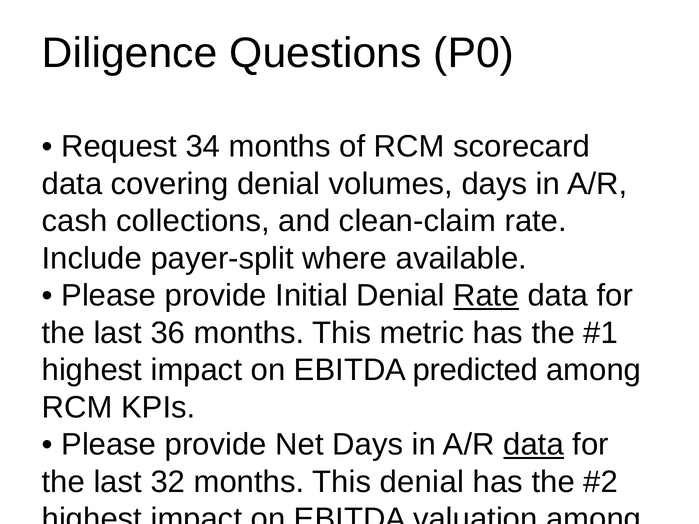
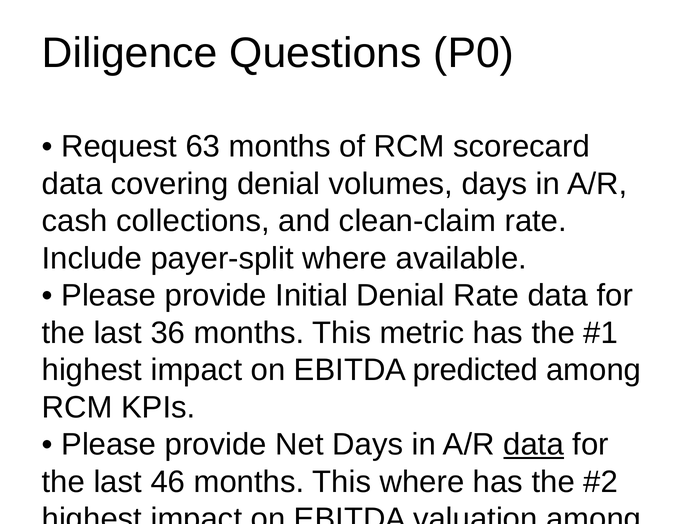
34: 34 -> 63
Rate at (486, 296) underline: present -> none
32: 32 -> 46
This denial: denial -> where
